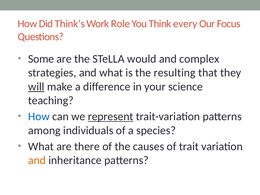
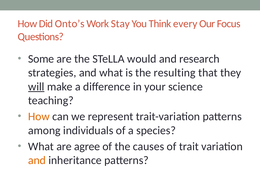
Think’s: Think’s -> Onto’s
Role: Role -> Stay
complex: complex -> research
How at (39, 117) colour: blue -> orange
represent underline: present -> none
there: there -> agree
